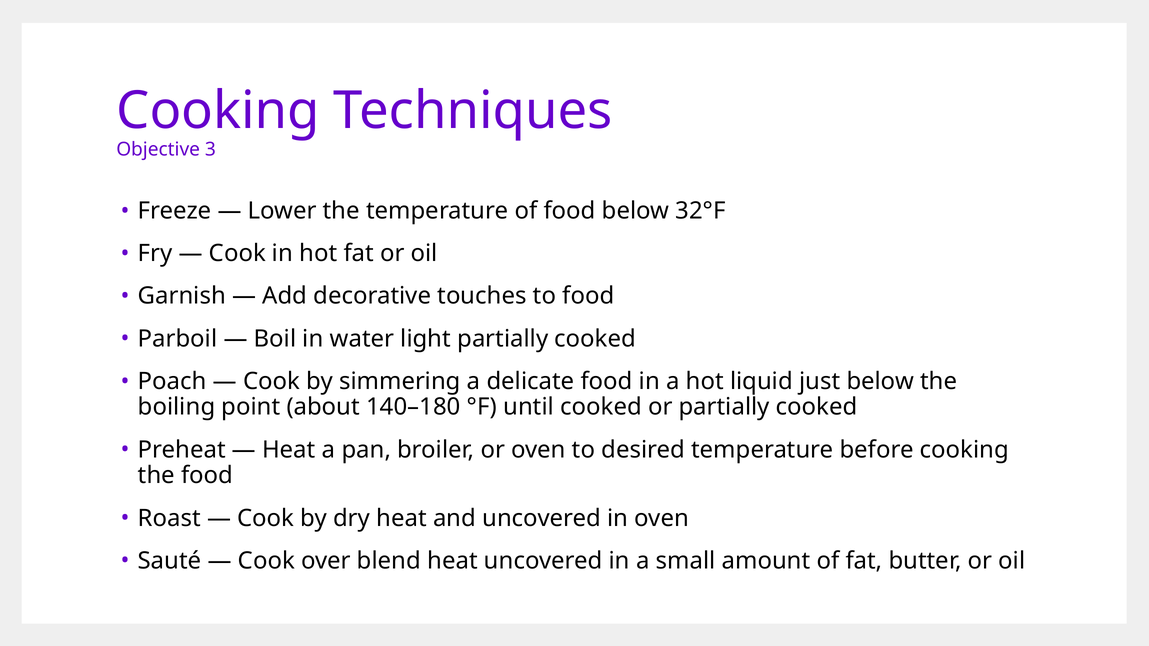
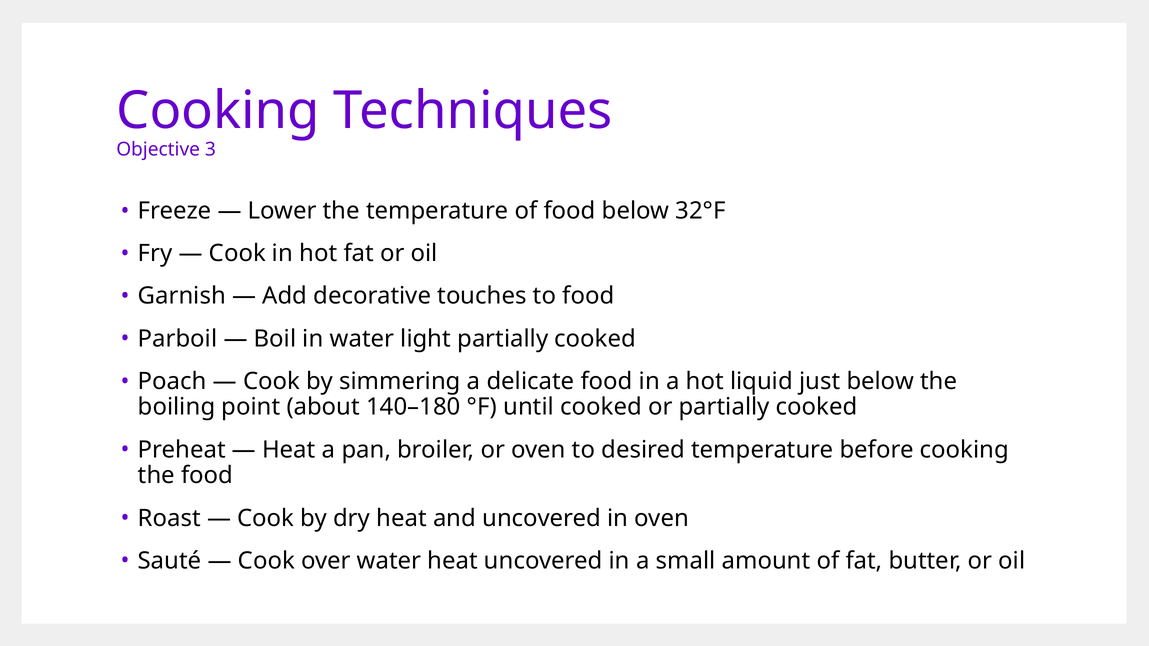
over blend: blend -> water
